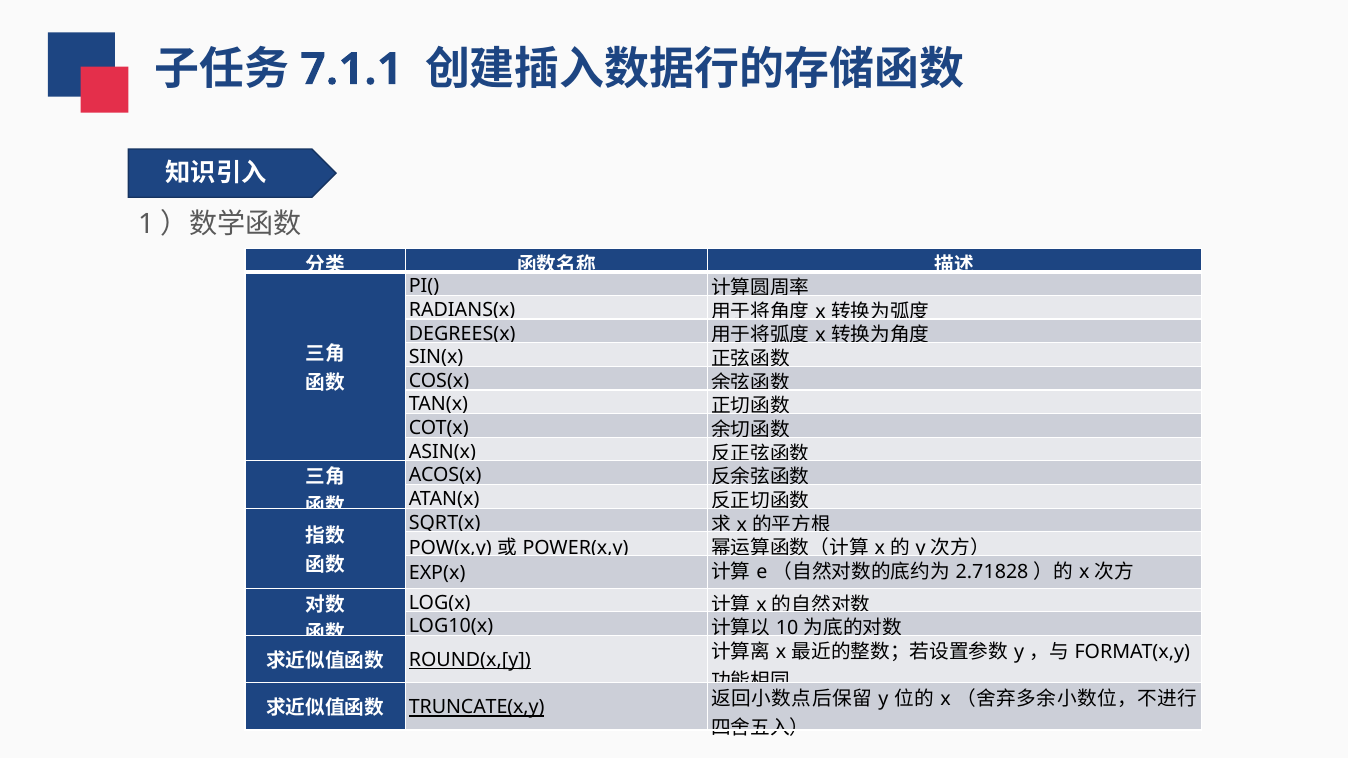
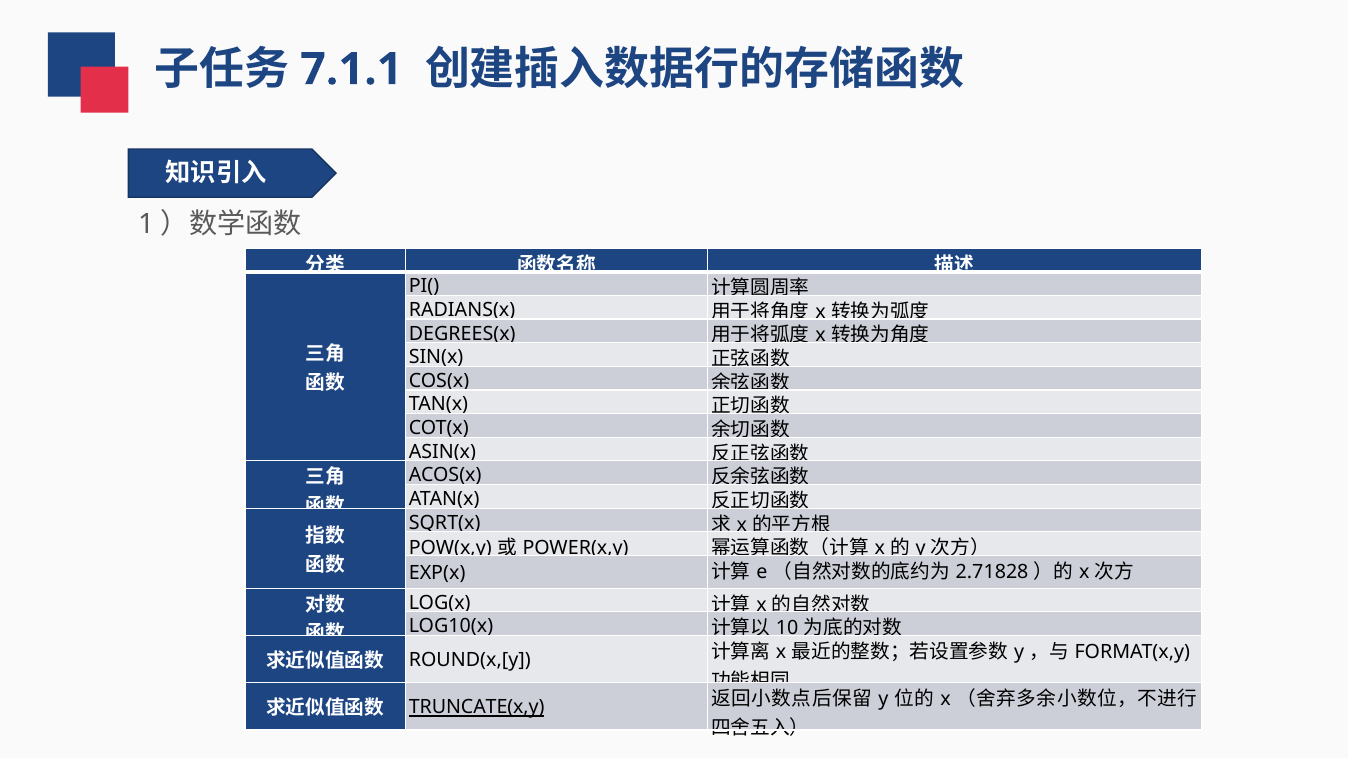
ROUND(x,[y underline: present -> none
